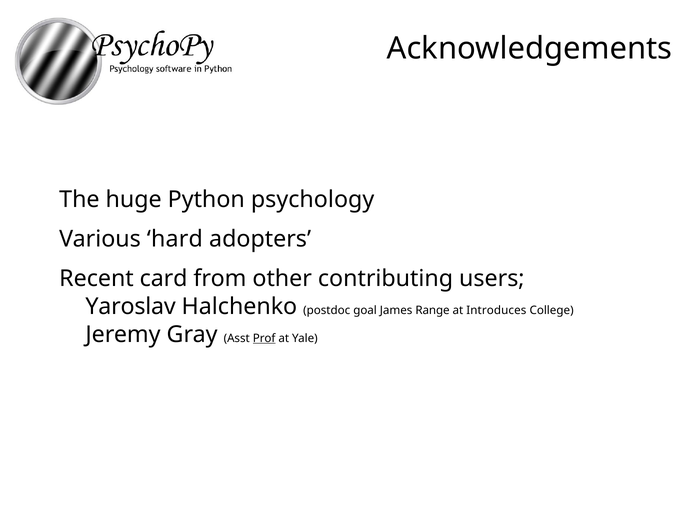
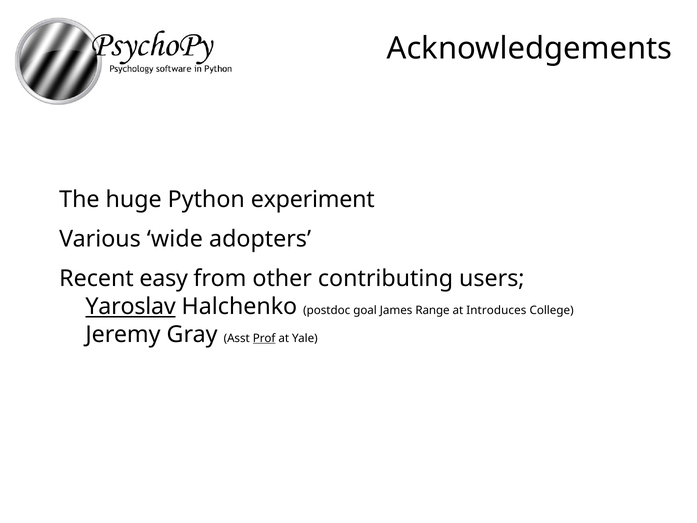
psychology: psychology -> experiment
hard: hard -> wide
card: card -> easy
Yaroslav underline: none -> present
